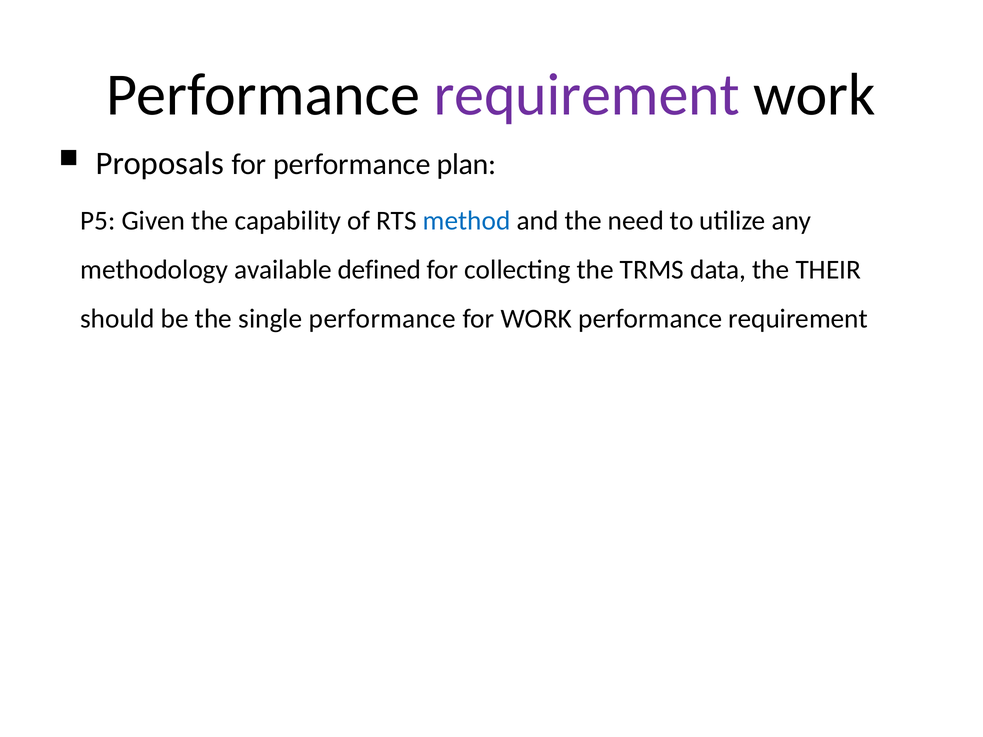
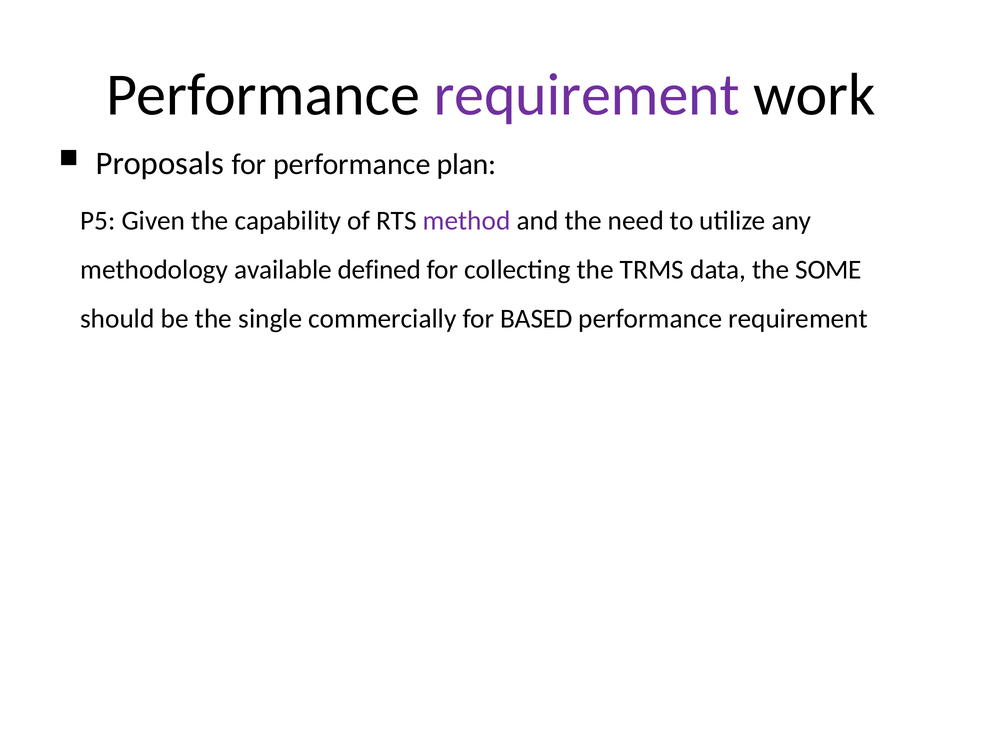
method colour: blue -> purple
THEIR: THEIR -> SOME
single performance: performance -> commercially
for WORK: WORK -> BASED
